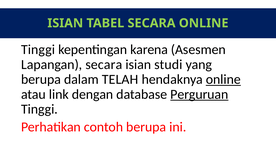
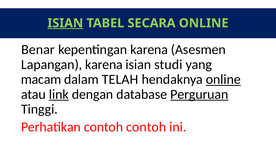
ISIAN at (65, 23) underline: none -> present
Tinggi at (38, 50): Tinggi -> Benar
Lapangan secara: secara -> karena
berupa at (41, 80): berupa -> macam
link underline: none -> present
contoh berupa: berupa -> contoh
